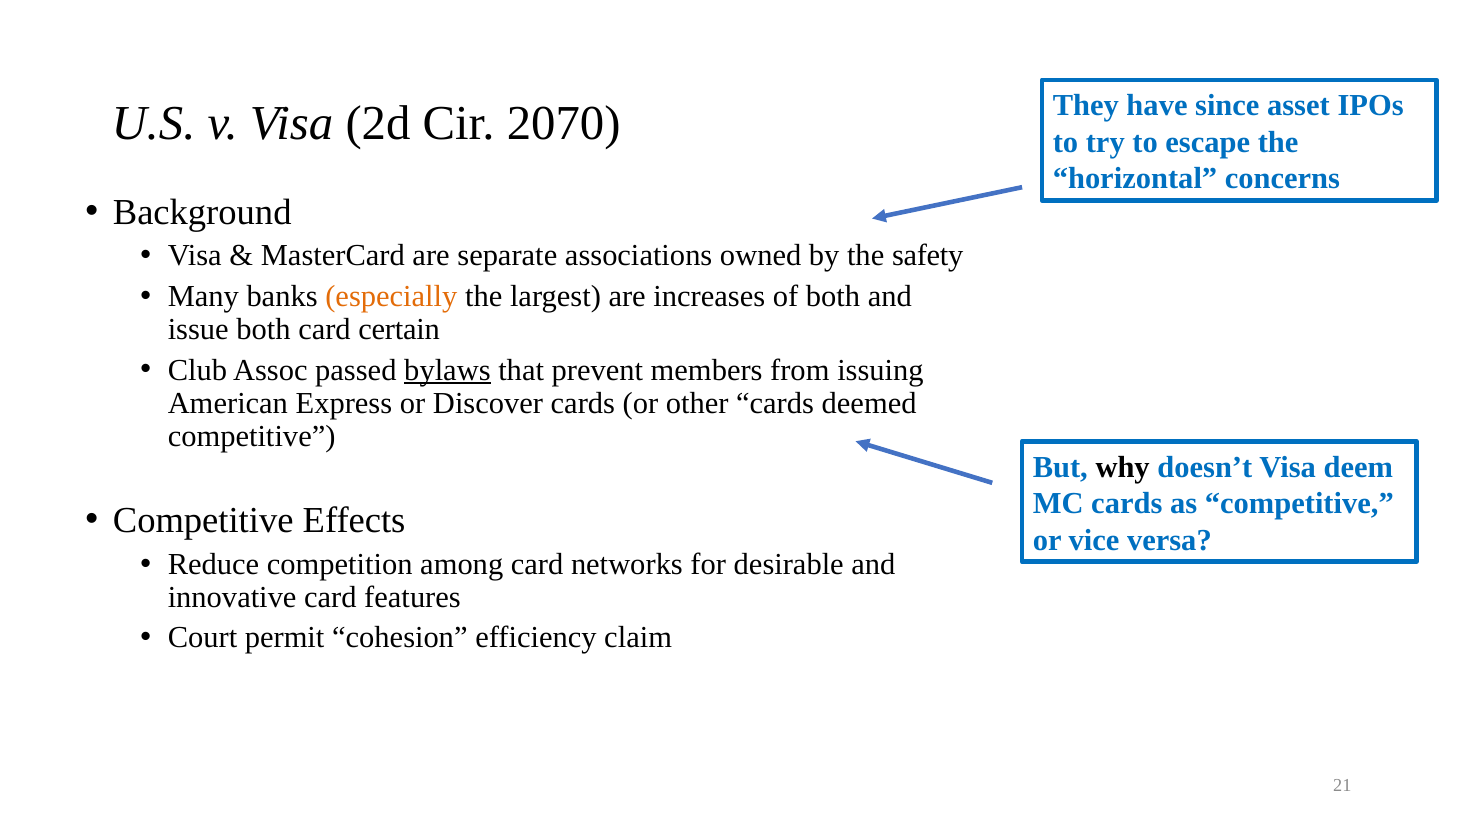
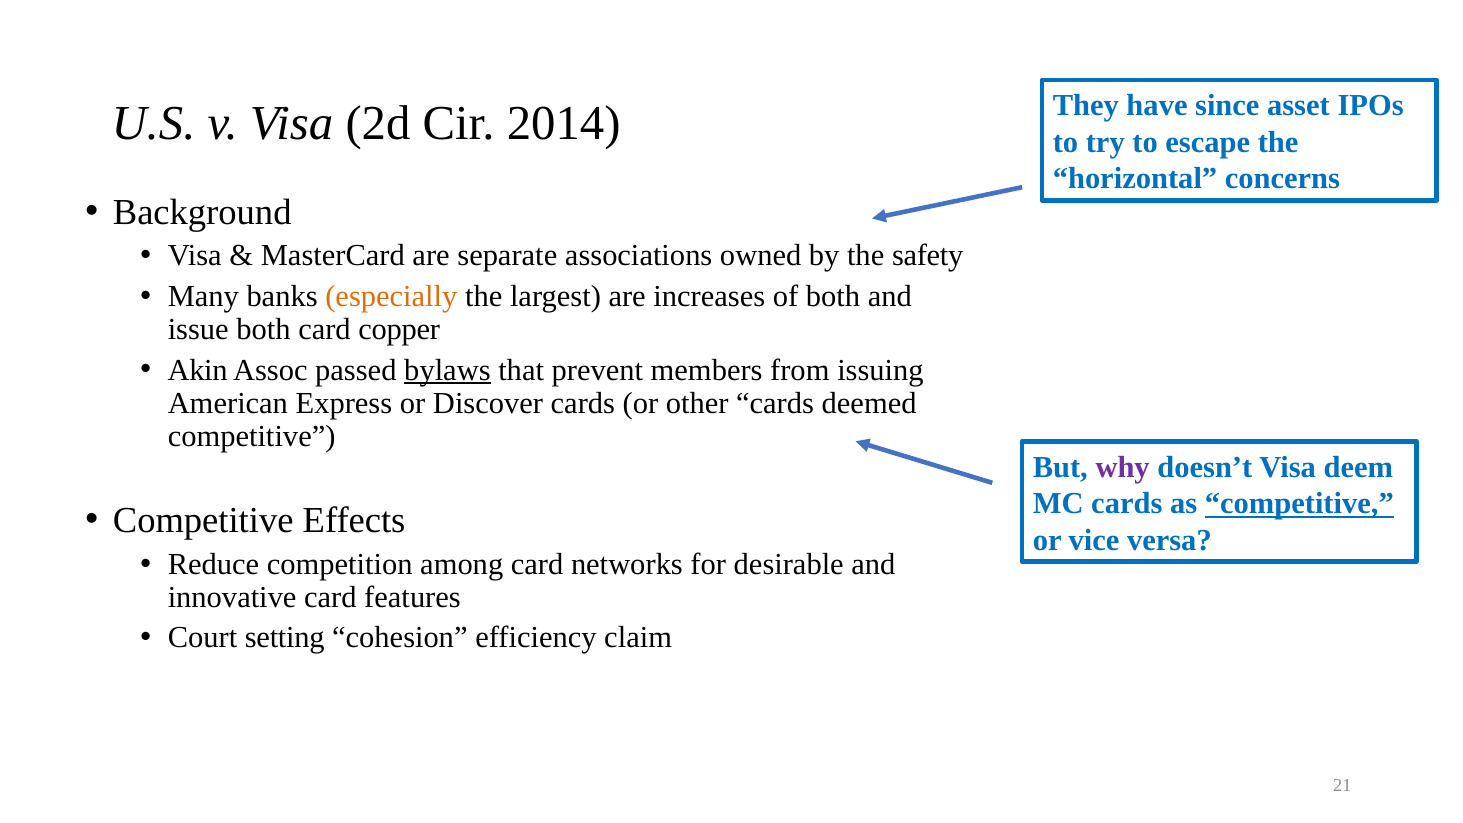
2070: 2070 -> 2014
certain: certain -> copper
Club: Club -> Akin
why colour: black -> purple
competitive at (1299, 504) underline: none -> present
permit: permit -> setting
